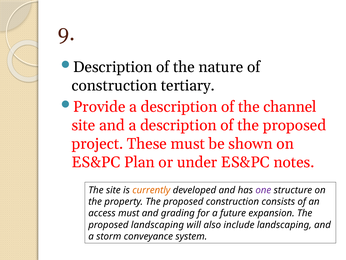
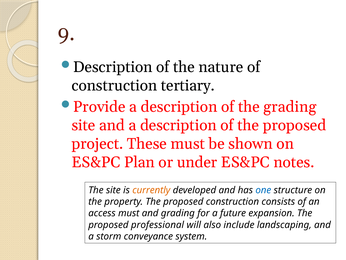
the channel: channel -> grading
one colour: purple -> blue
proposed landscaping: landscaping -> professional
